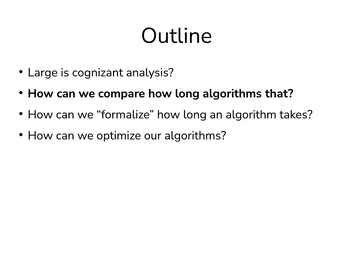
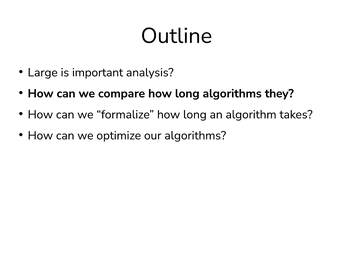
cognizant: cognizant -> important
that: that -> they
